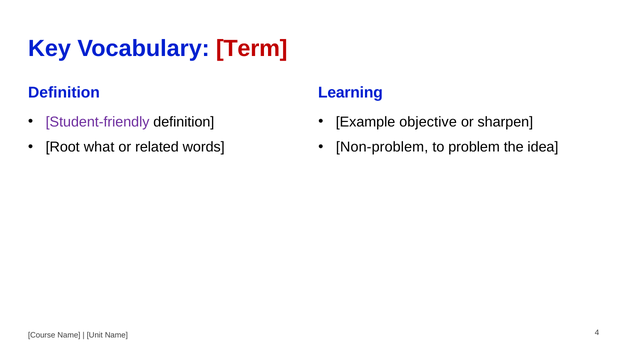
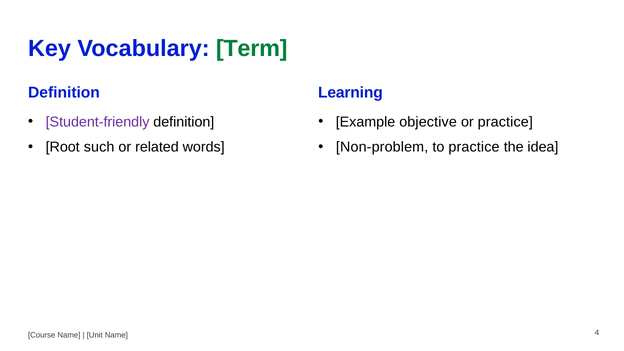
Term colour: red -> green
or sharpen: sharpen -> practice
what: what -> such
to problem: problem -> practice
